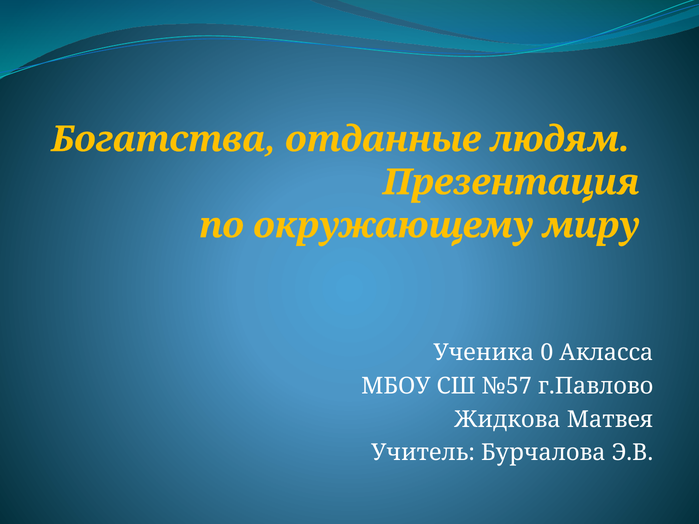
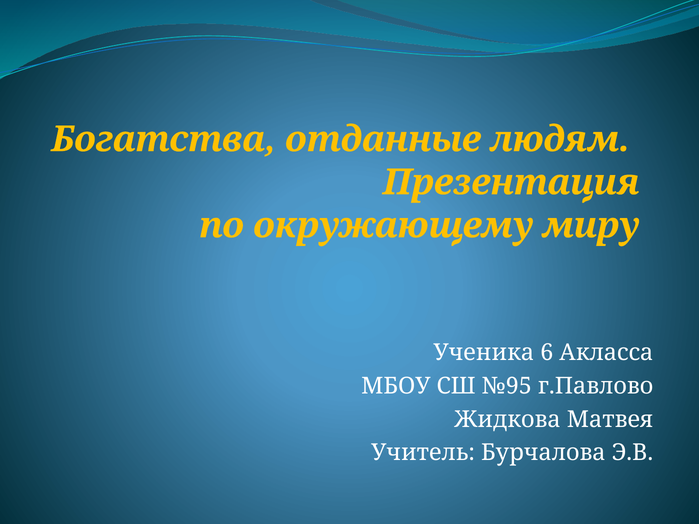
0: 0 -> 6
№57: №57 -> №95
